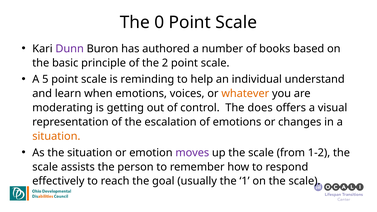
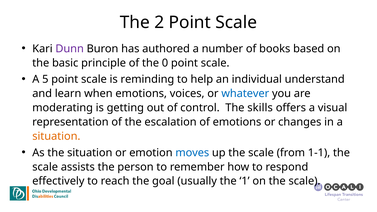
0: 0 -> 2
2: 2 -> 0
whatever colour: orange -> blue
does: does -> skills
moves colour: purple -> blue
1-2: 1-2 -> 1-1
